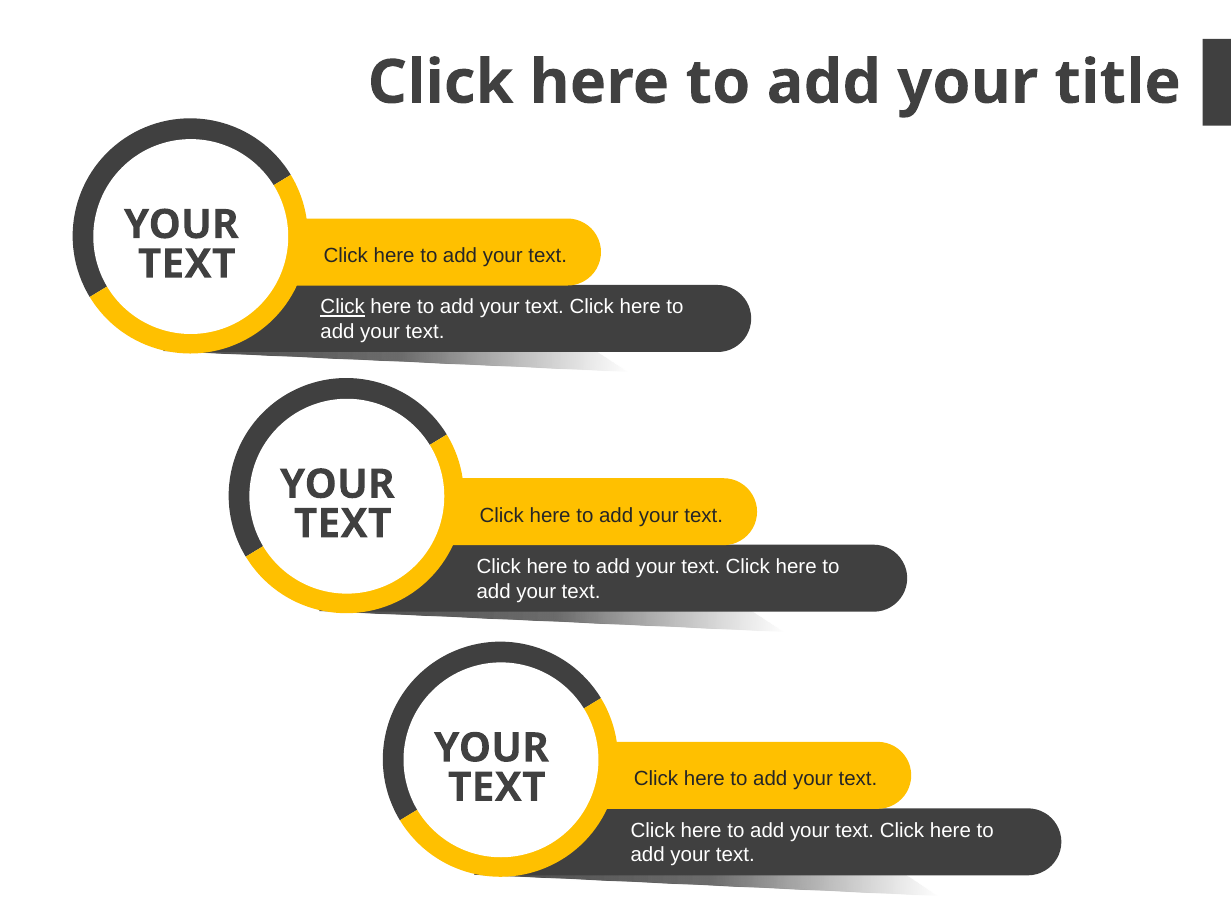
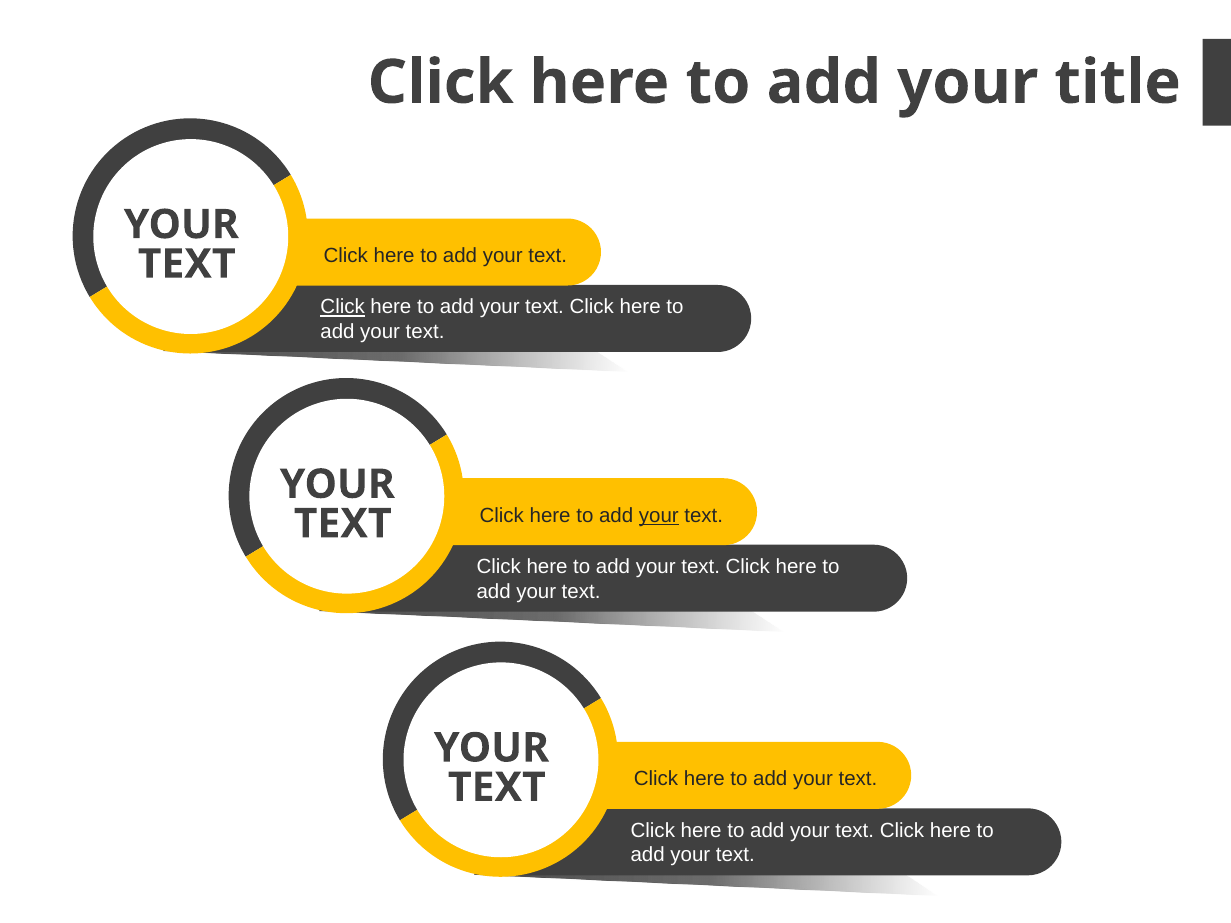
your at (659, 516) underline: none -> present
